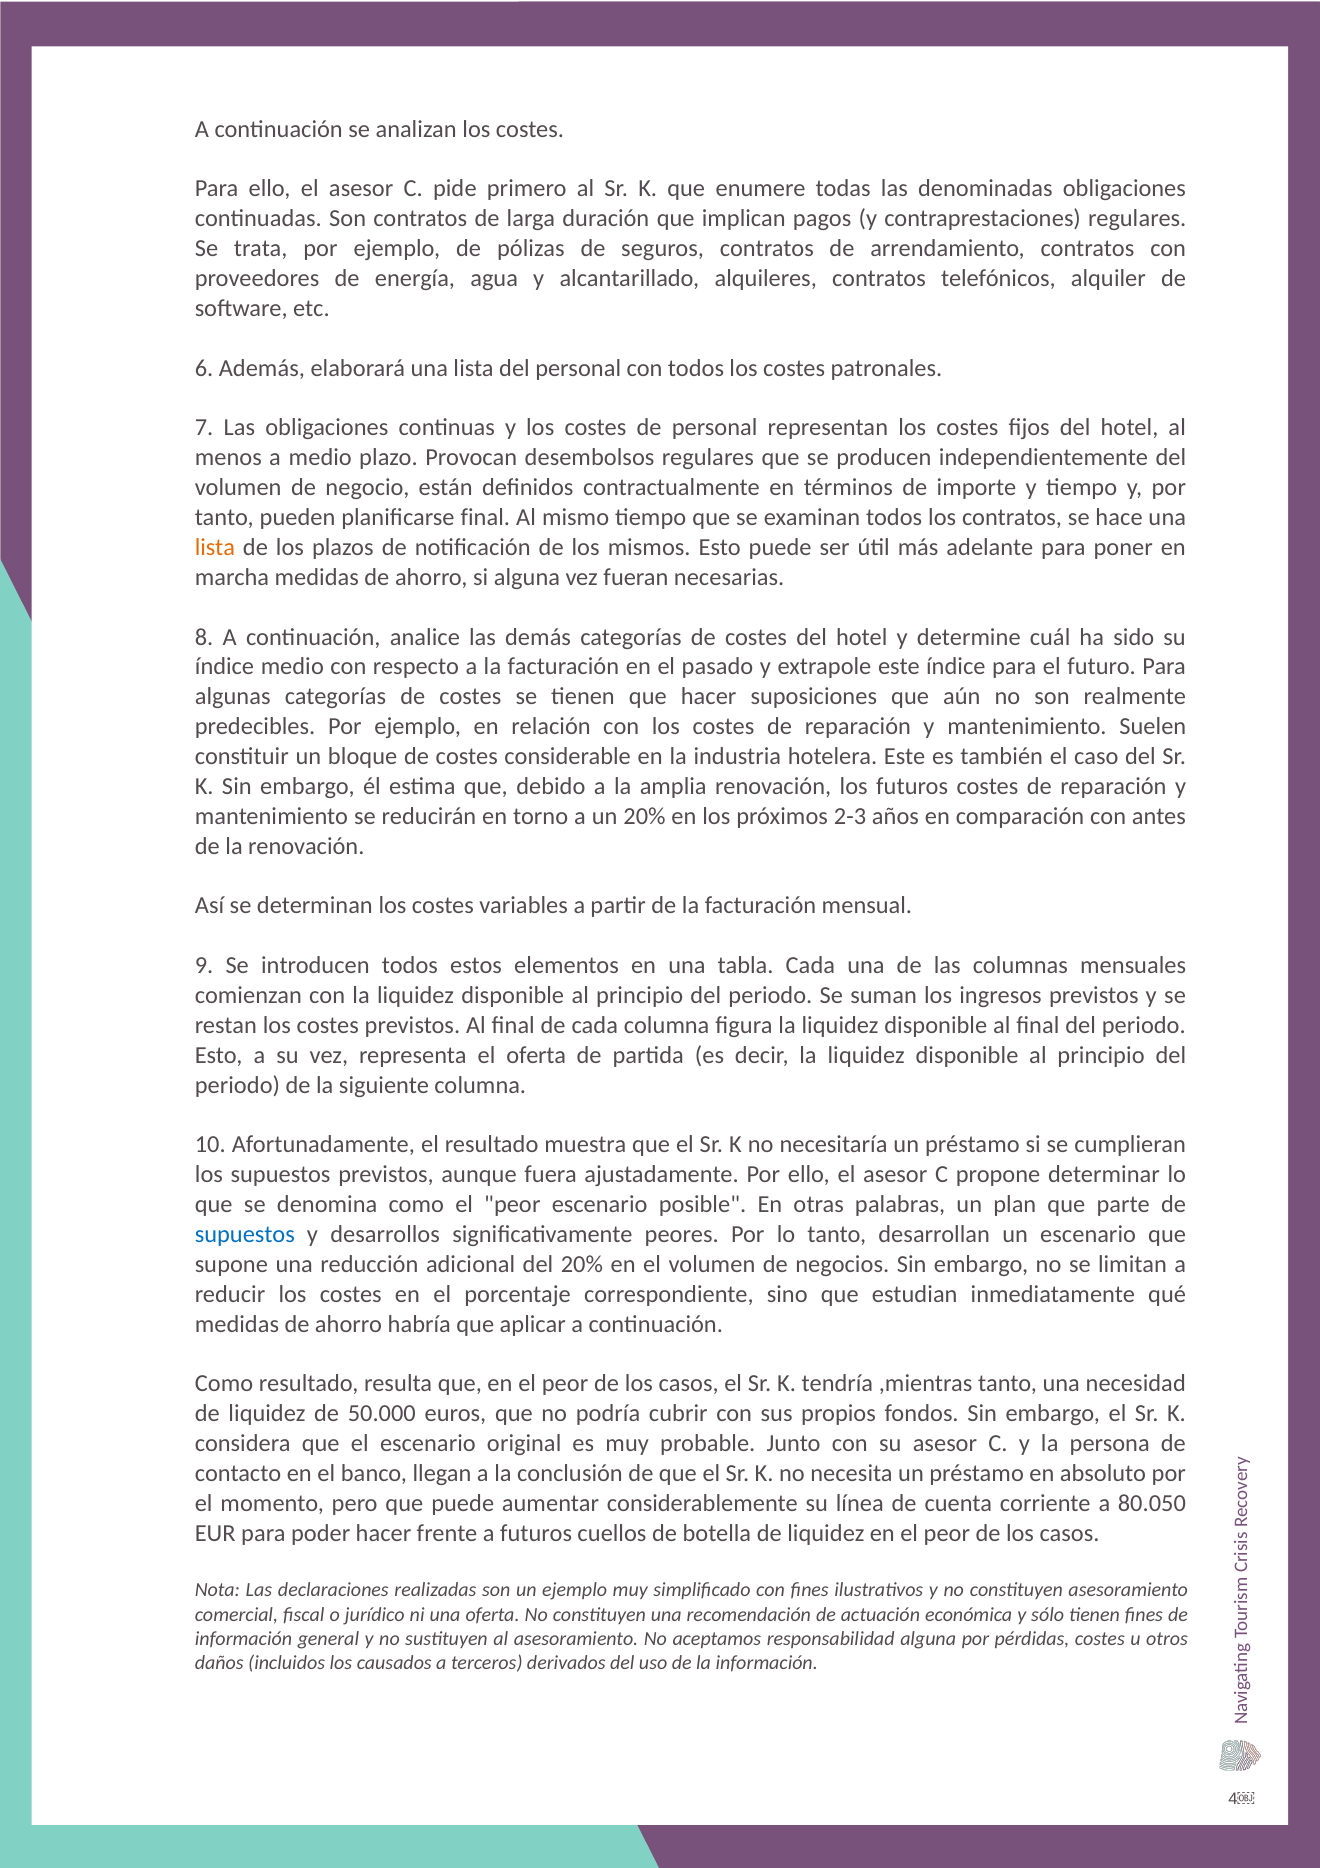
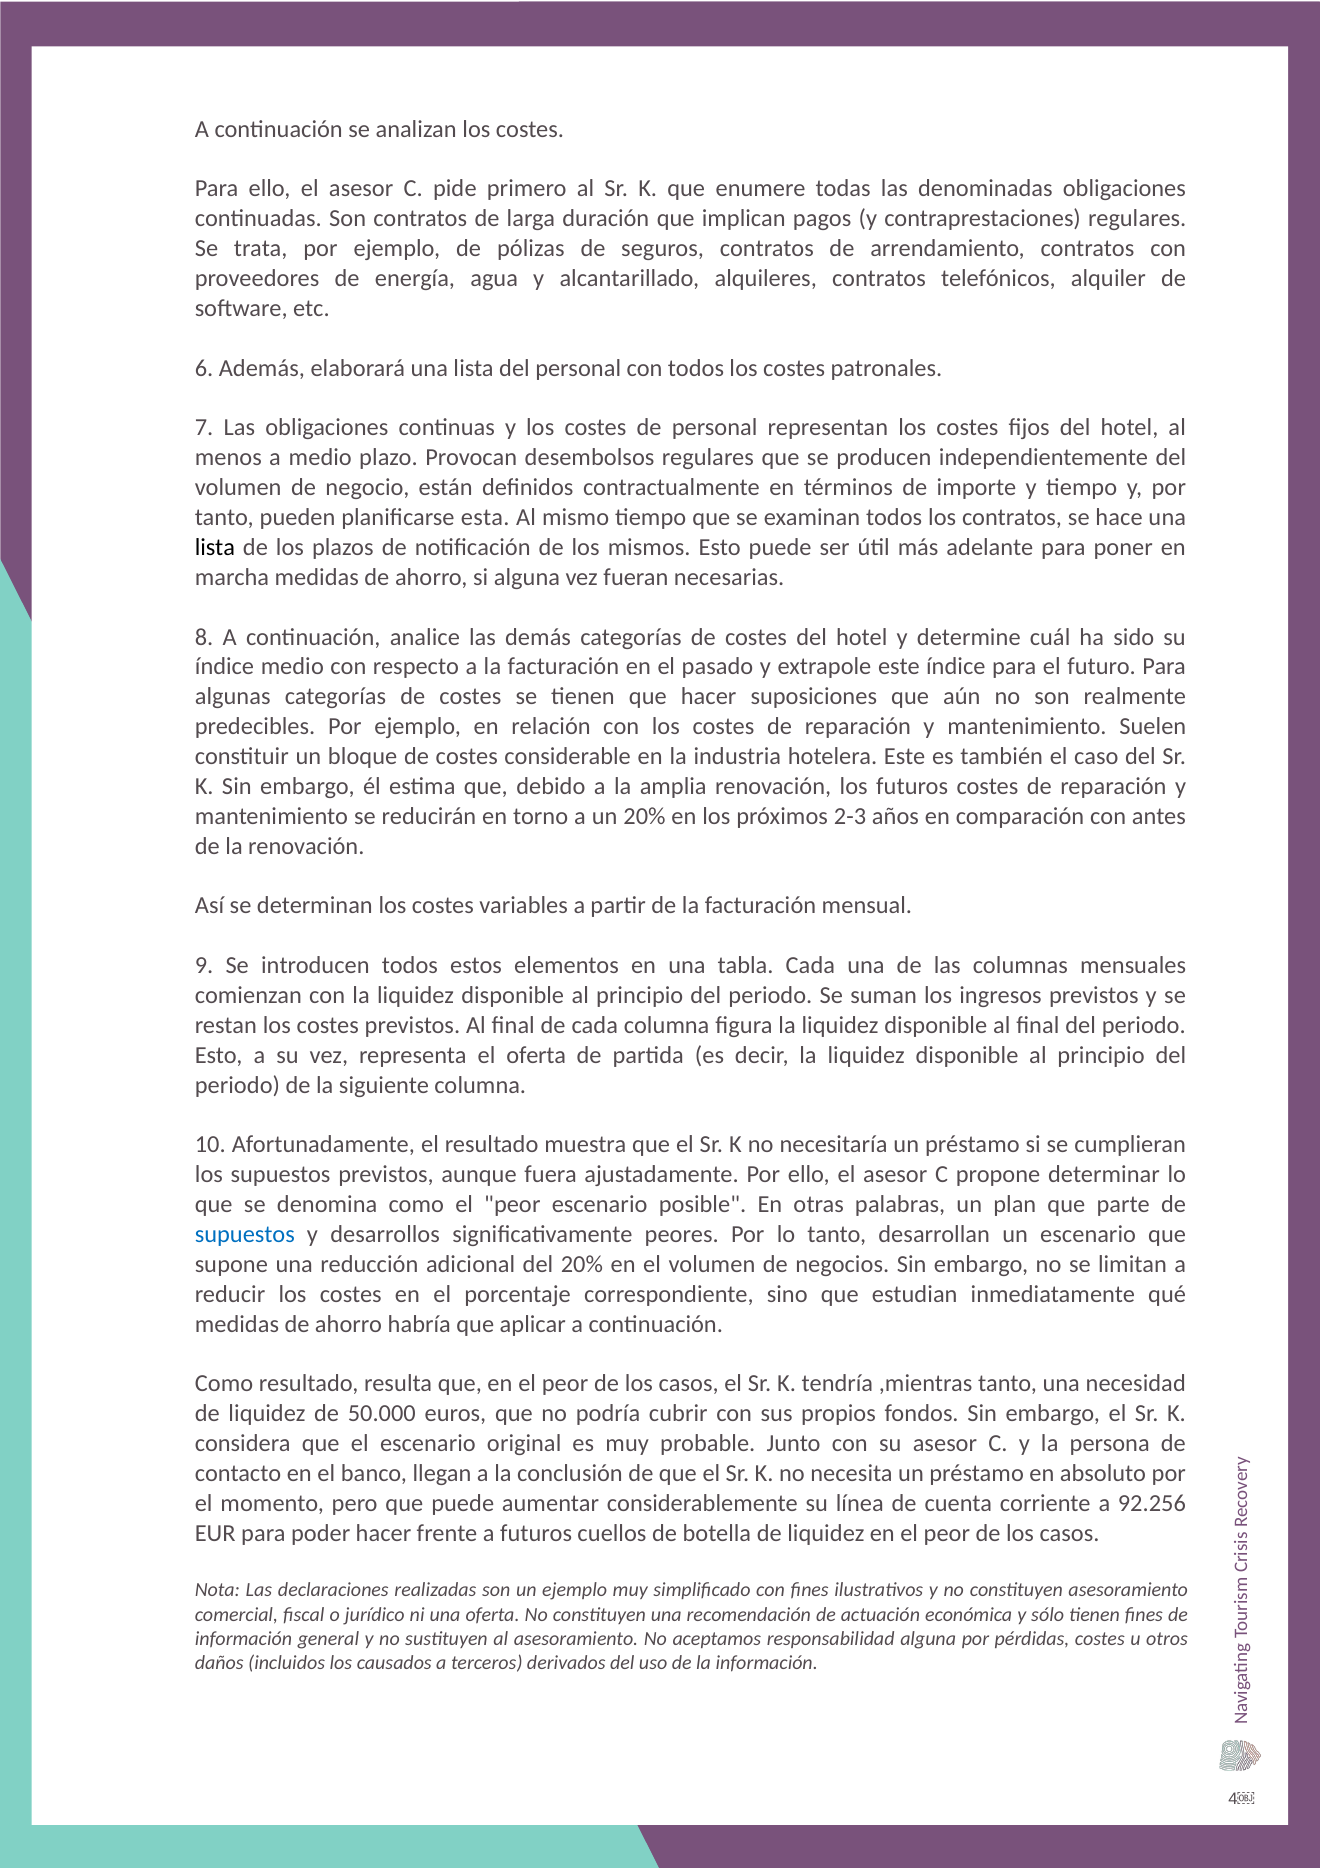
planificarse final: final -> esta
lista at (215, 547) colour: orange -> black
80.050: 80.050 -> 92.256
